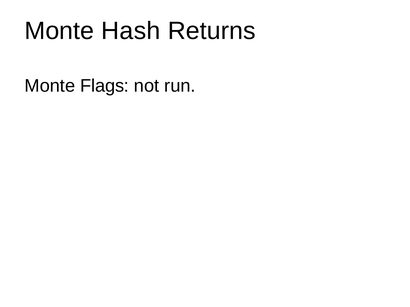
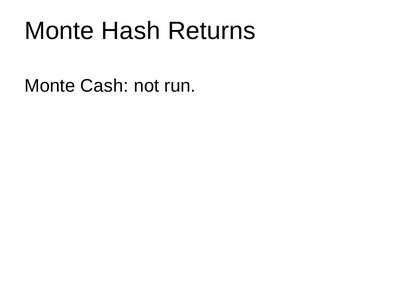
Flags: Flags -> Cash
